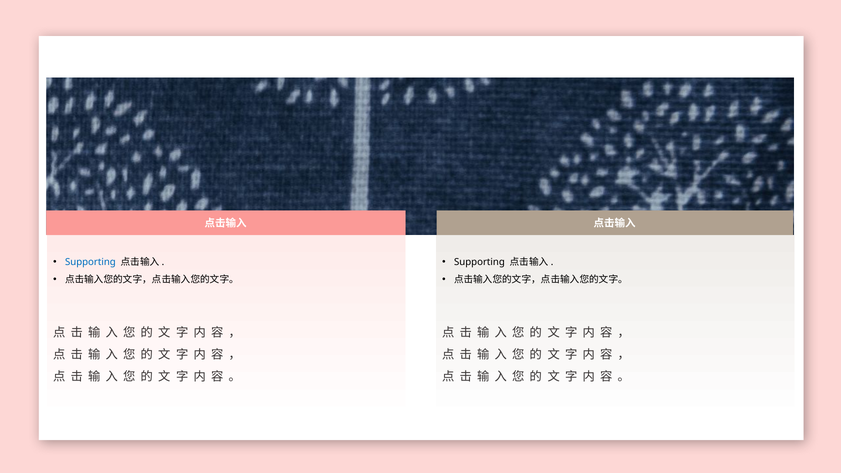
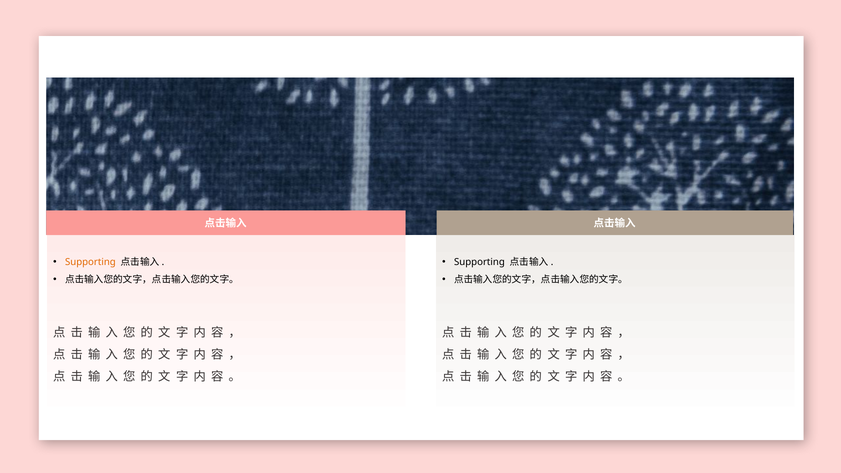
Supporting at (90, 262) colour: blue -> orange
